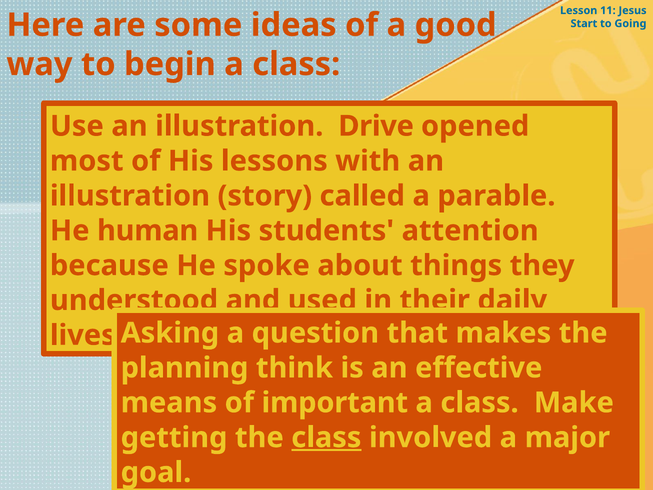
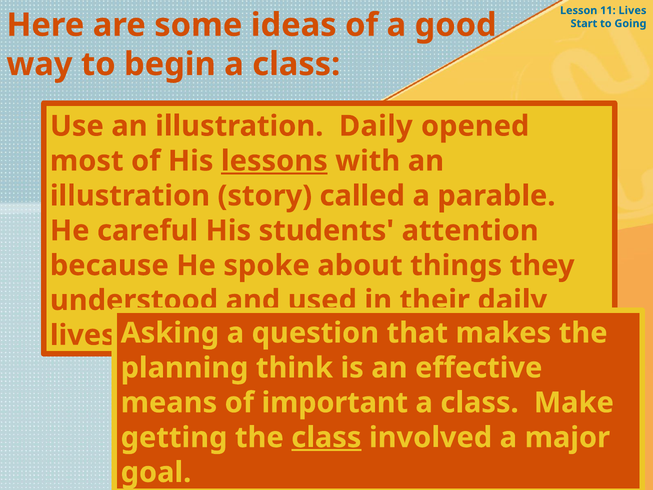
11 Jesus: Jesus -> Lives
illustration Drive: Drive -> Daily
lessons underline: none -> present
human: human -> careful
